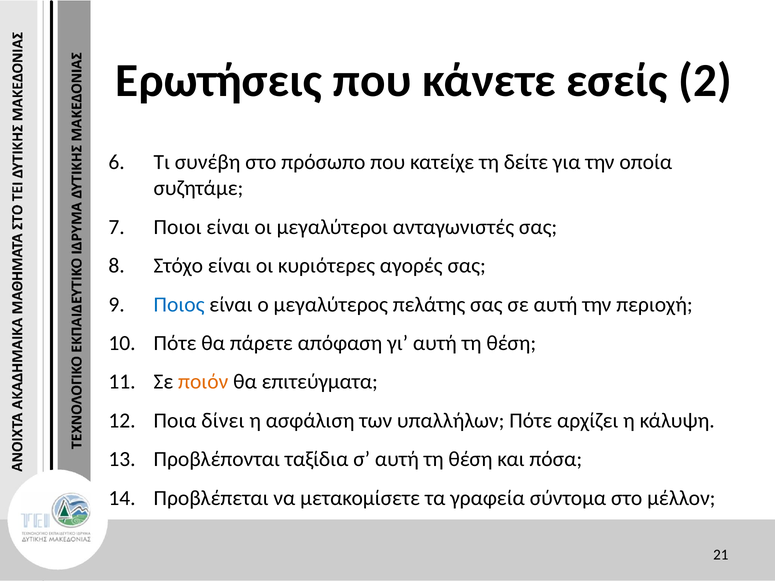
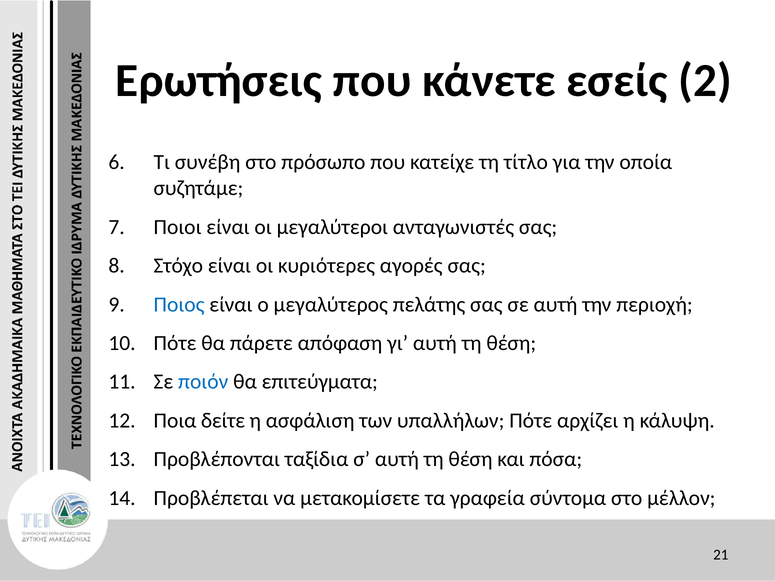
δείτε: δείτε -> τίτλο
ποιόν colour: orange -> blue
δίνει: δίνει -> δείτε
